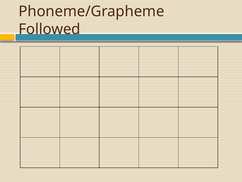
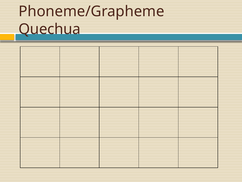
Followed: Followed -> Quechua
